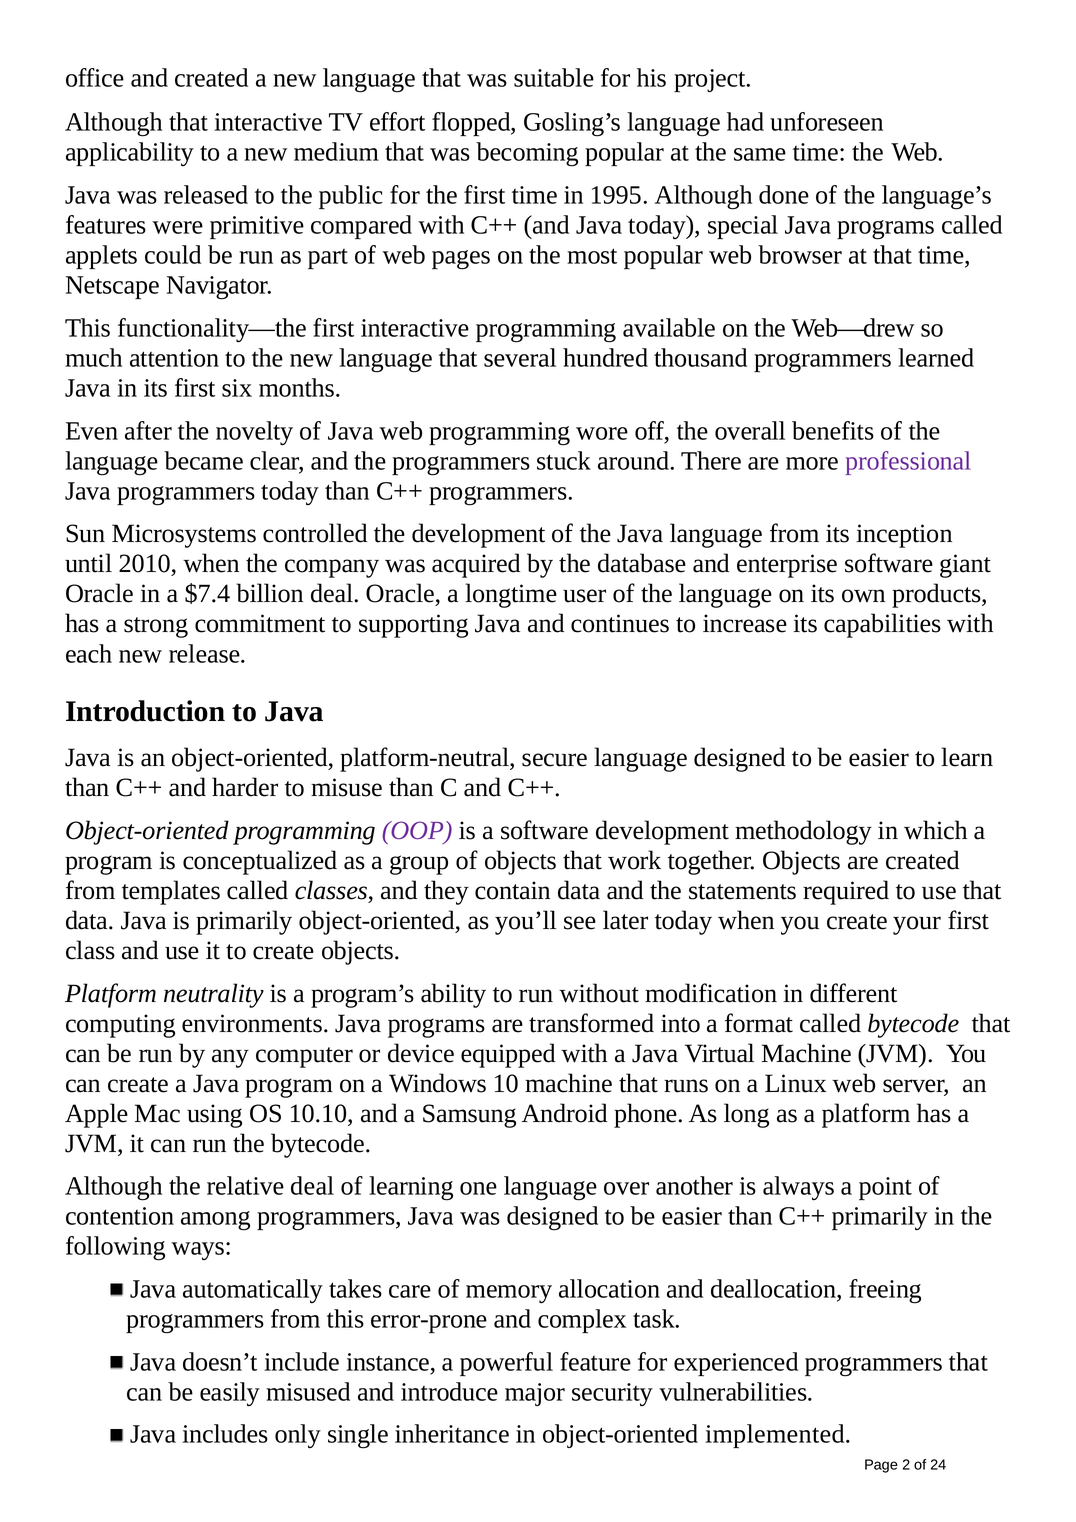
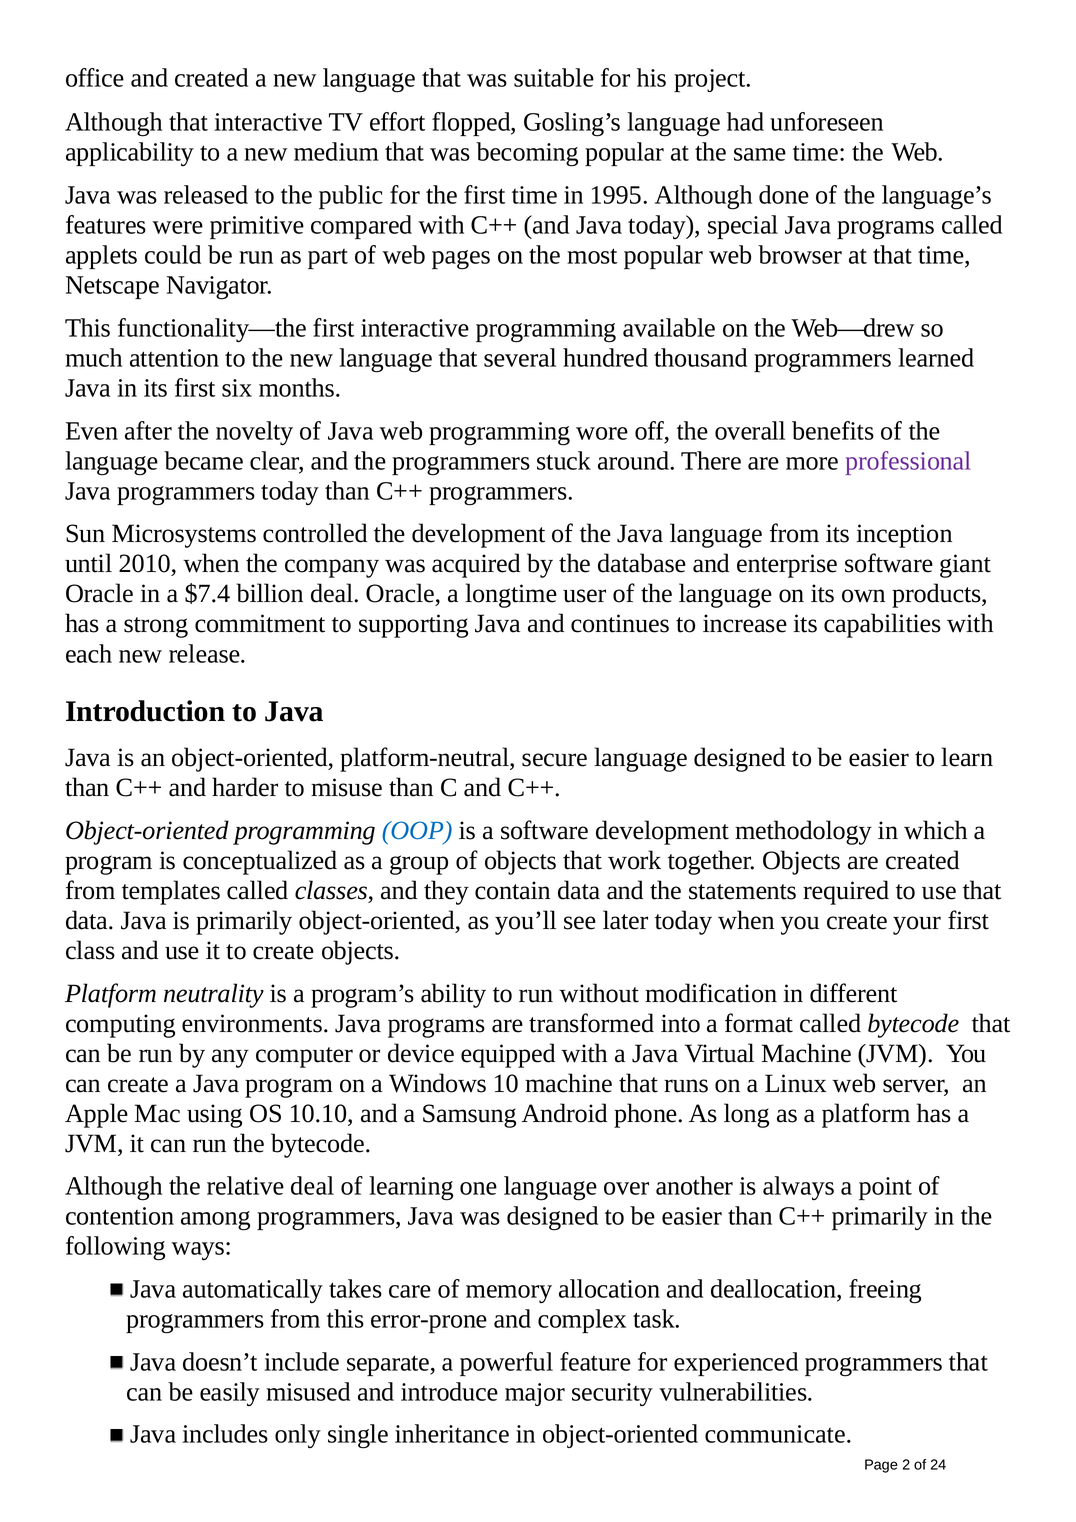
OOP colour: purple -> blue
instance: instance -> separate
implemented: implemented -> communicate
